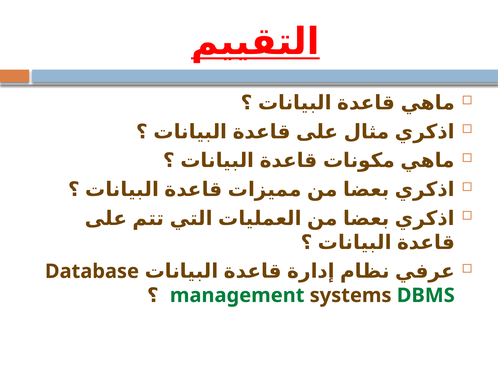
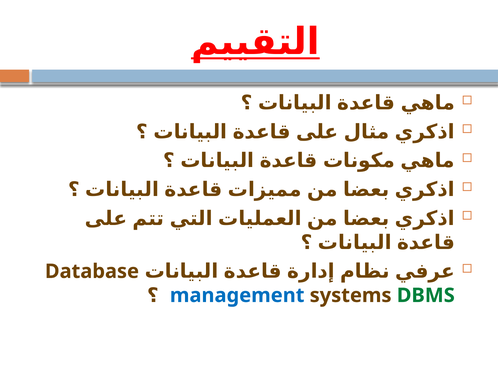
management colour: green -> blue
